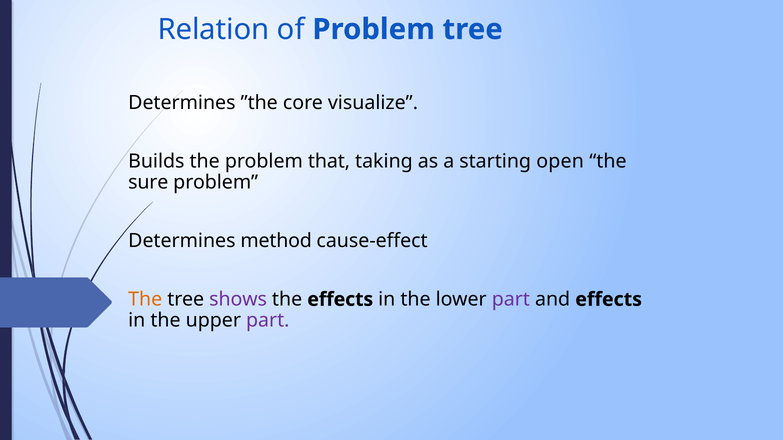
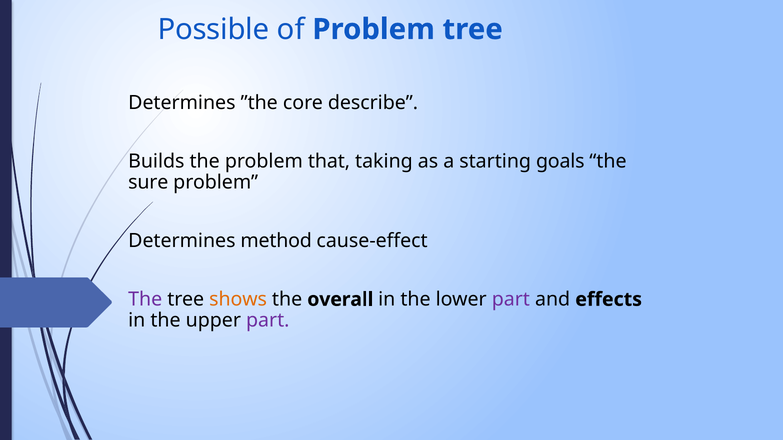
Relation: Relation -> Possible
visualize: visualize -> describe
open: open -> goals
The at (145, 300) colour: orange -> purple
shows colour: purple -> orange
the effects: effects -> overall
